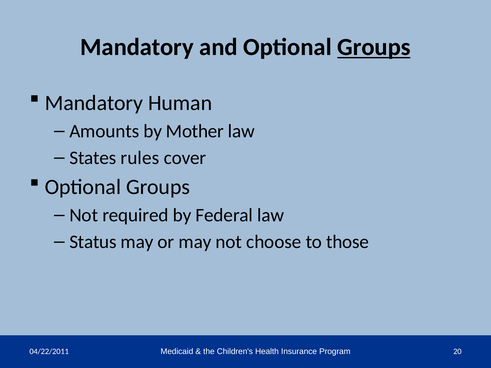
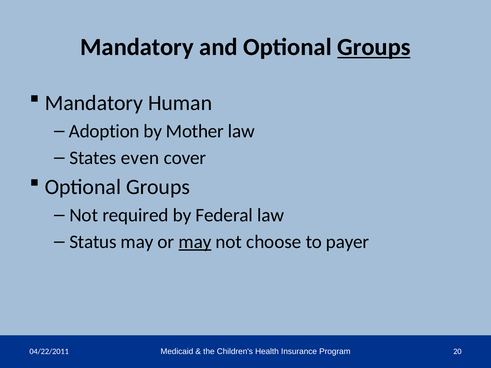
Amounts: Amounts -> Adoption
rules: rules -> even
may at (195, 242) underline: none -> present
those: those -> payer
